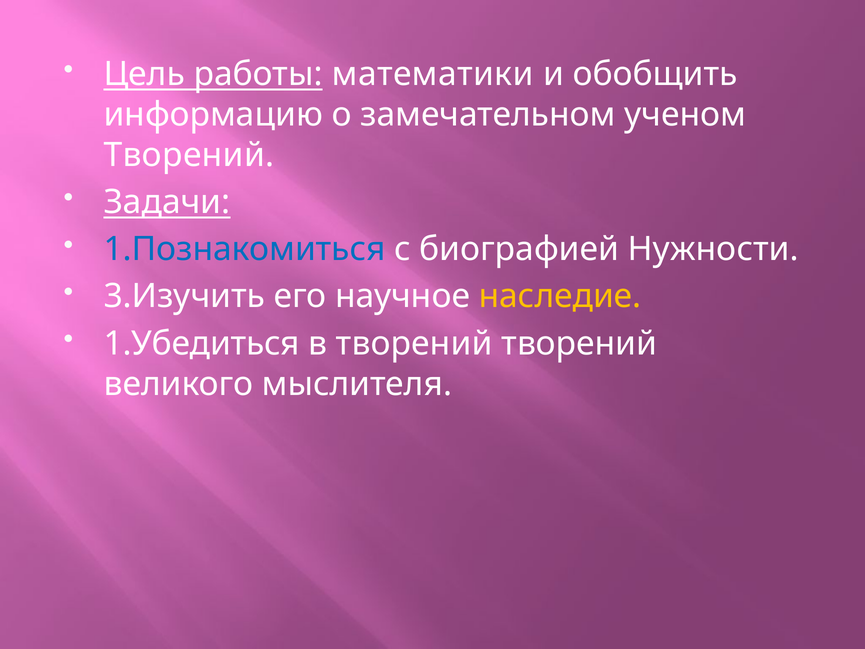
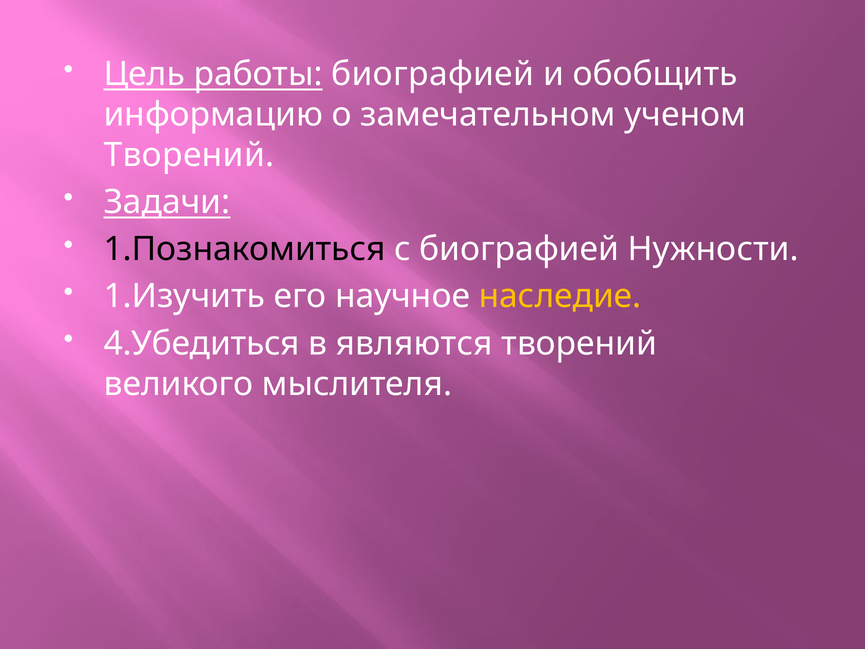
работы математики: математики -> биографией
1.Познакомиться colour: blue -> black
3.Изучить: 3.Изучить -> 1.Изучить
1.Убедиться: 1.Убедиться -> 4.Убедиться
в творений: творений -> являются
